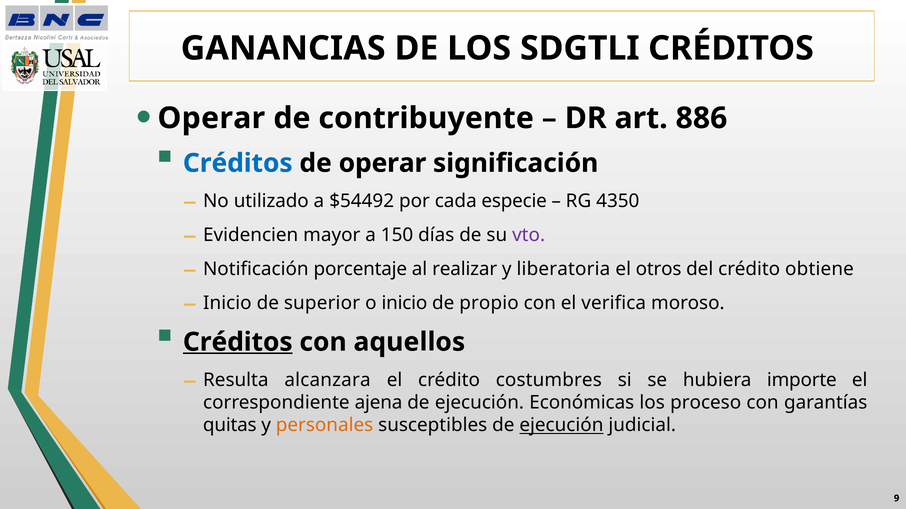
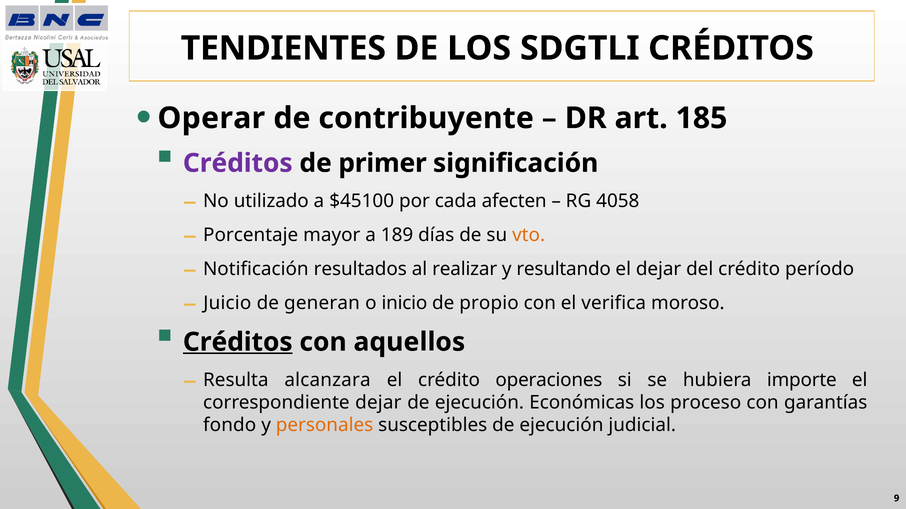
GANANCIAS: GANANCIAS -> TENDIENTES
886: 886 -> 185
Créditos at (238, 163) colour: blue -> purple
de operar: operar -> primer
$54492: $54492 -> $45100
especie: especie -> afecten
4350: 4350 -> 4058
Evidencien: Evidencien -> Porcentaje
150: 150 -> 189
vto colour: purple -> orange
porcentaje: porcentaje -> resultados
liberatoria: liberatoria -> resultando
el otros: otros -> dejar
obtiene: obtiene -> período
Inicio at (227, 303): Inicio -> Juicio
superior: superior -> generan
costumbres: costumbres -> operaciones
correspondiente ajena: ajena -> dejar
quitas: quitas -> fondo
ejecución at (561, 426) underline: present -> none
